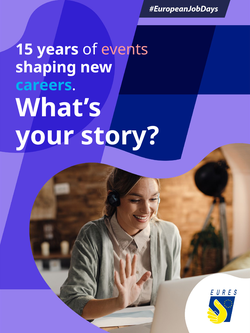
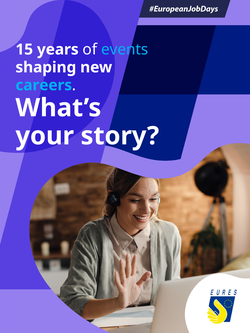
events colour: pink -> light blue
